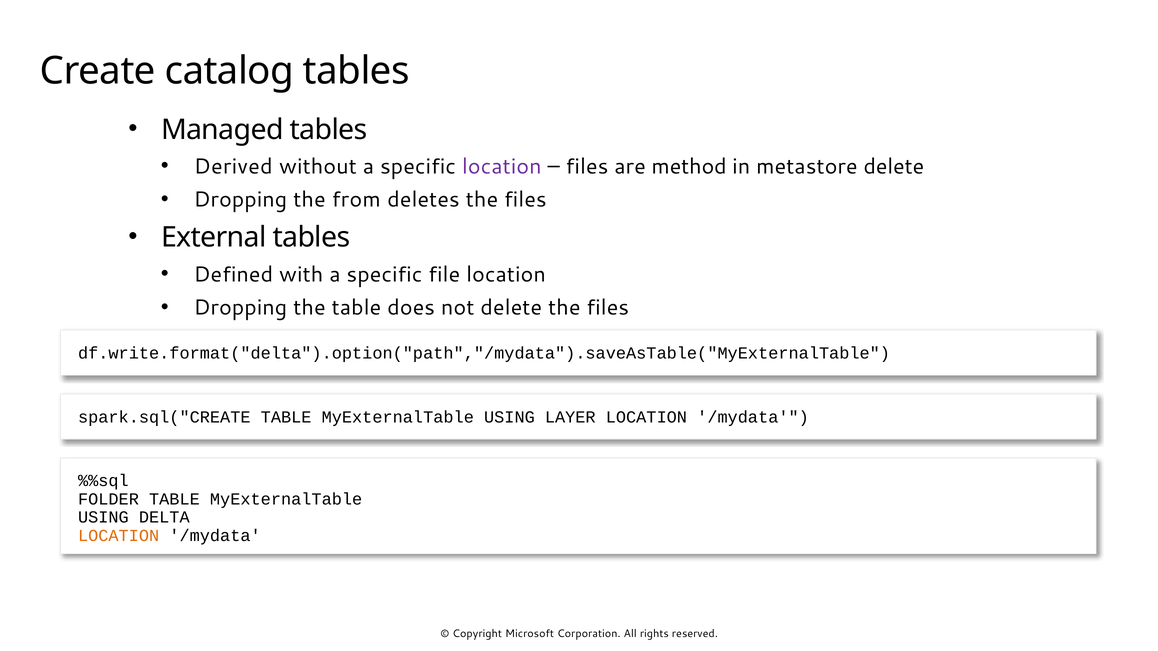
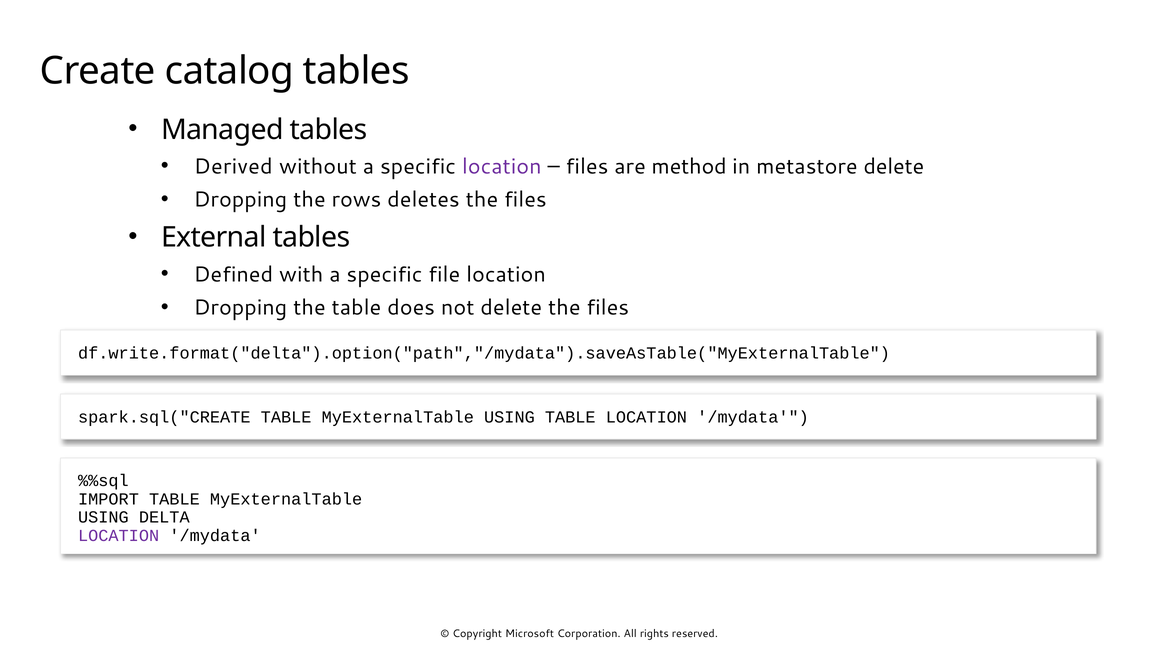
from: from -> rows
USING LAYER: LAYER -> TABLE
FOLDER: FOLDER -> IMPORT
LOCATION at (119, 536) colour: orange -> purple
